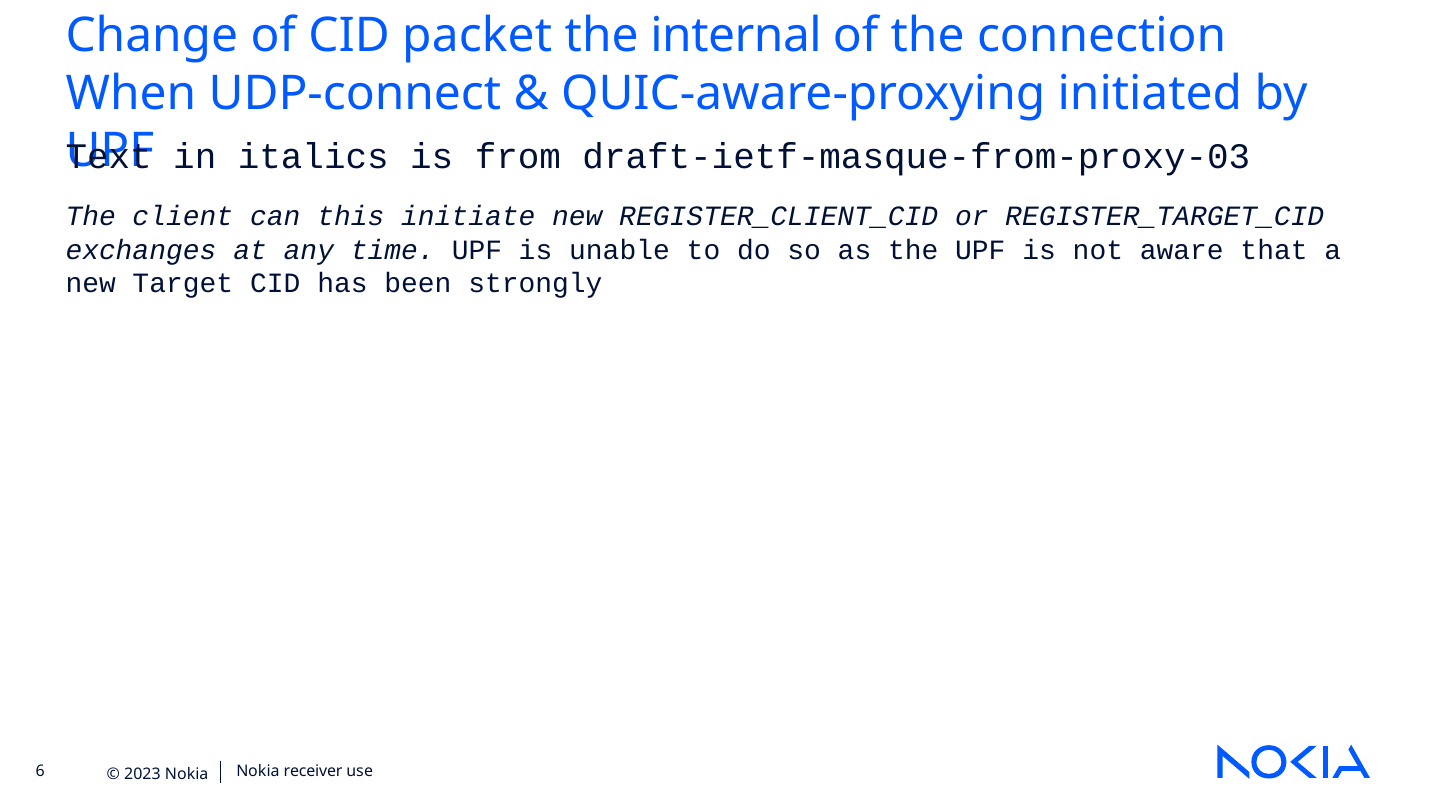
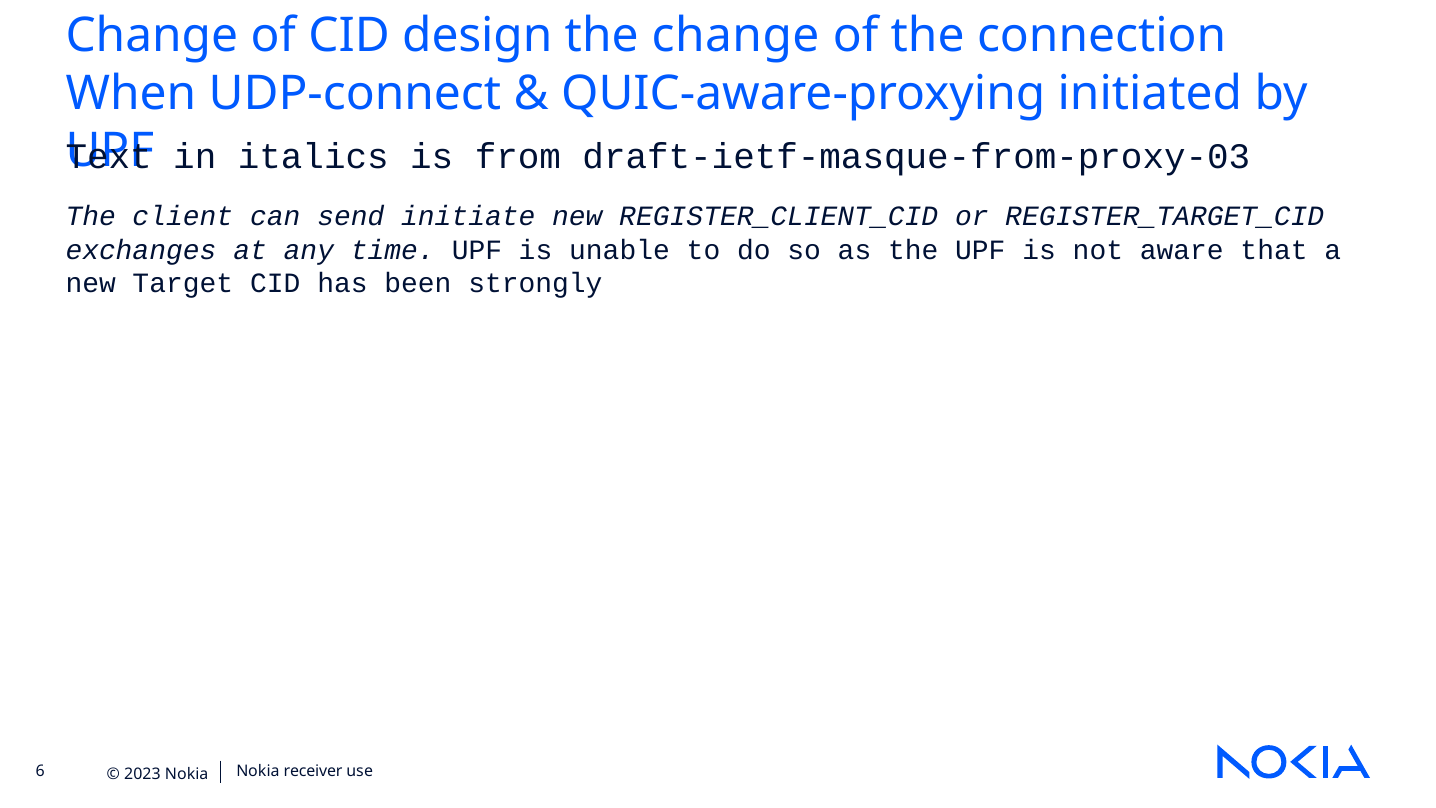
packet: packet -> design
the internal: internal -> change
this: this -> send
